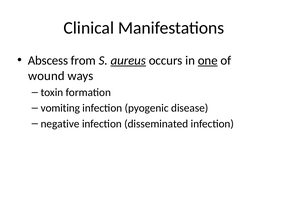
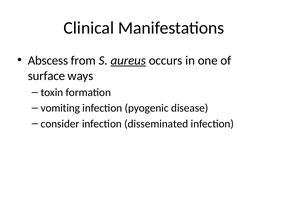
one underline: present -> none
wound: wound -> surface
negative: negative -> consider
